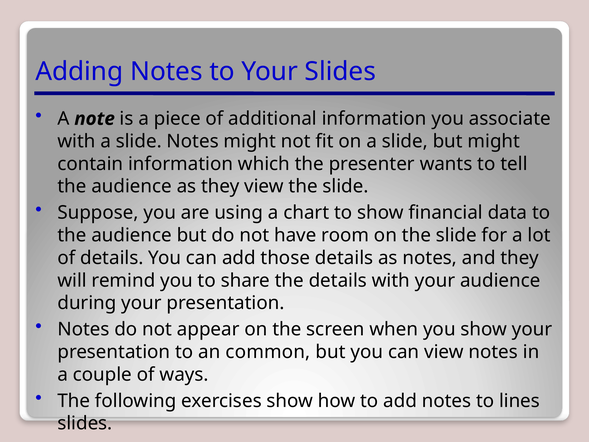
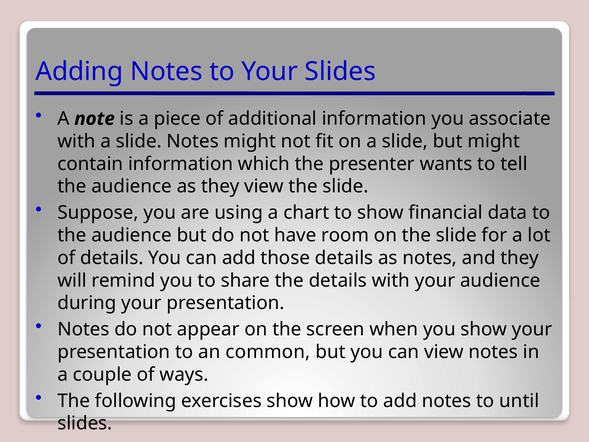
lines: lines -> until
